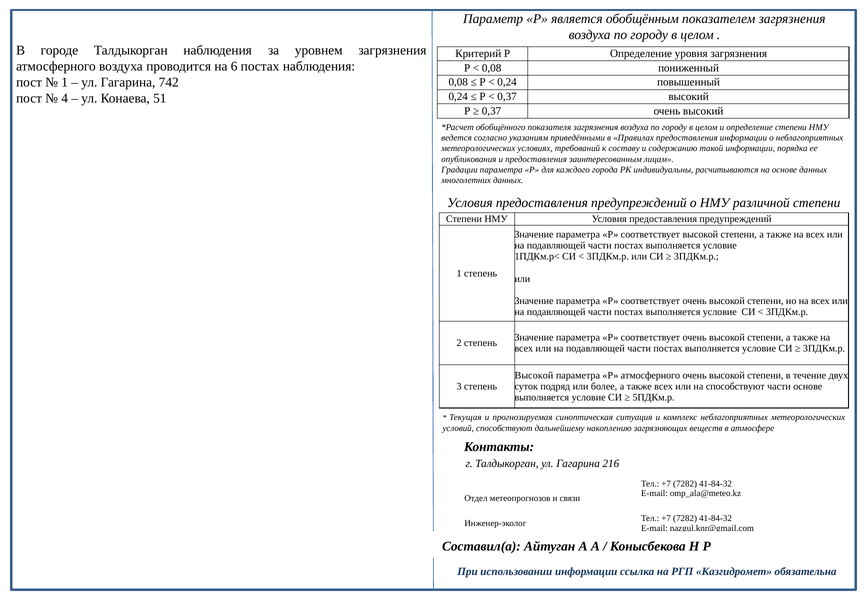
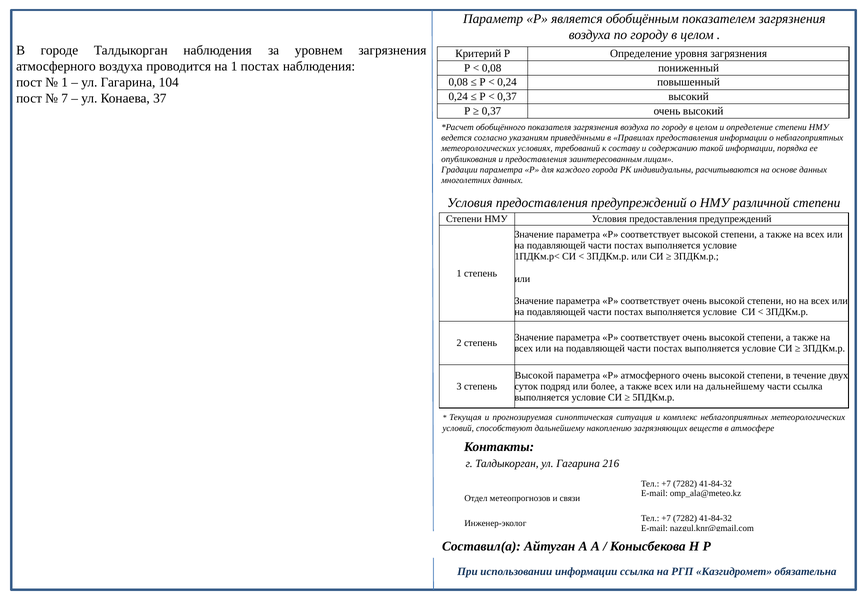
на 6: 6 -> 1
742: 742 -> 104
4: 4 -> 7
51: 51 -> 37
на способствуют: способствуют -> дальнейшему
части основе: основе -> ссылка
